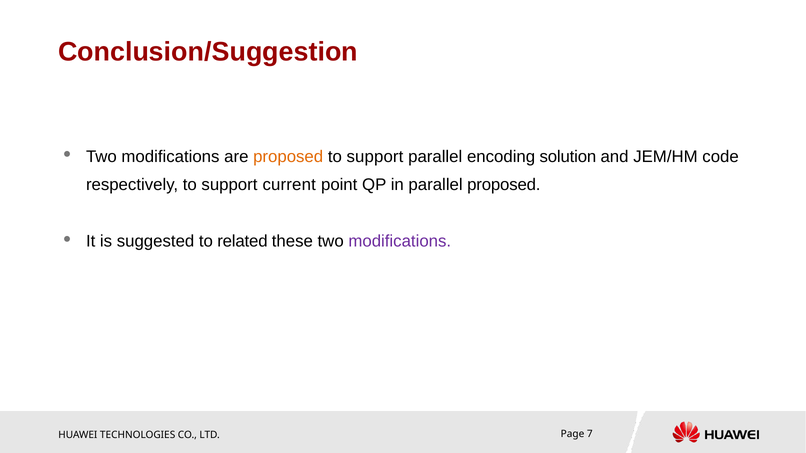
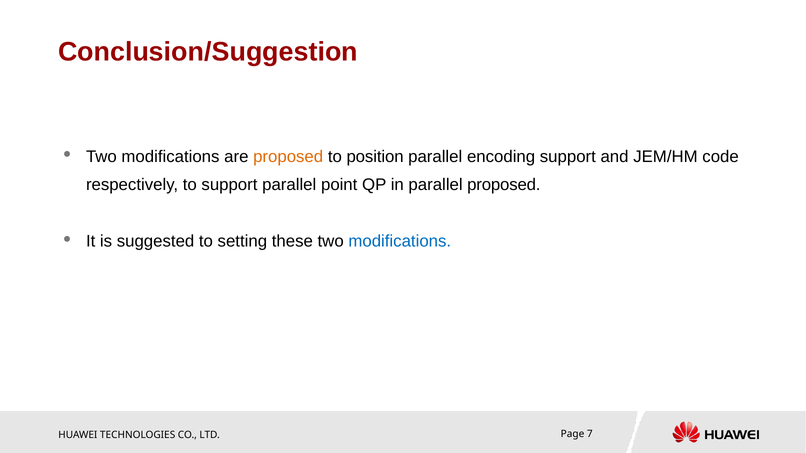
support at (375, 157): support -> position
encoding solution: solution -> support
support current: current -> parallel
related: related -> setting
modifications at (400, 241) colour: purple -> blue
